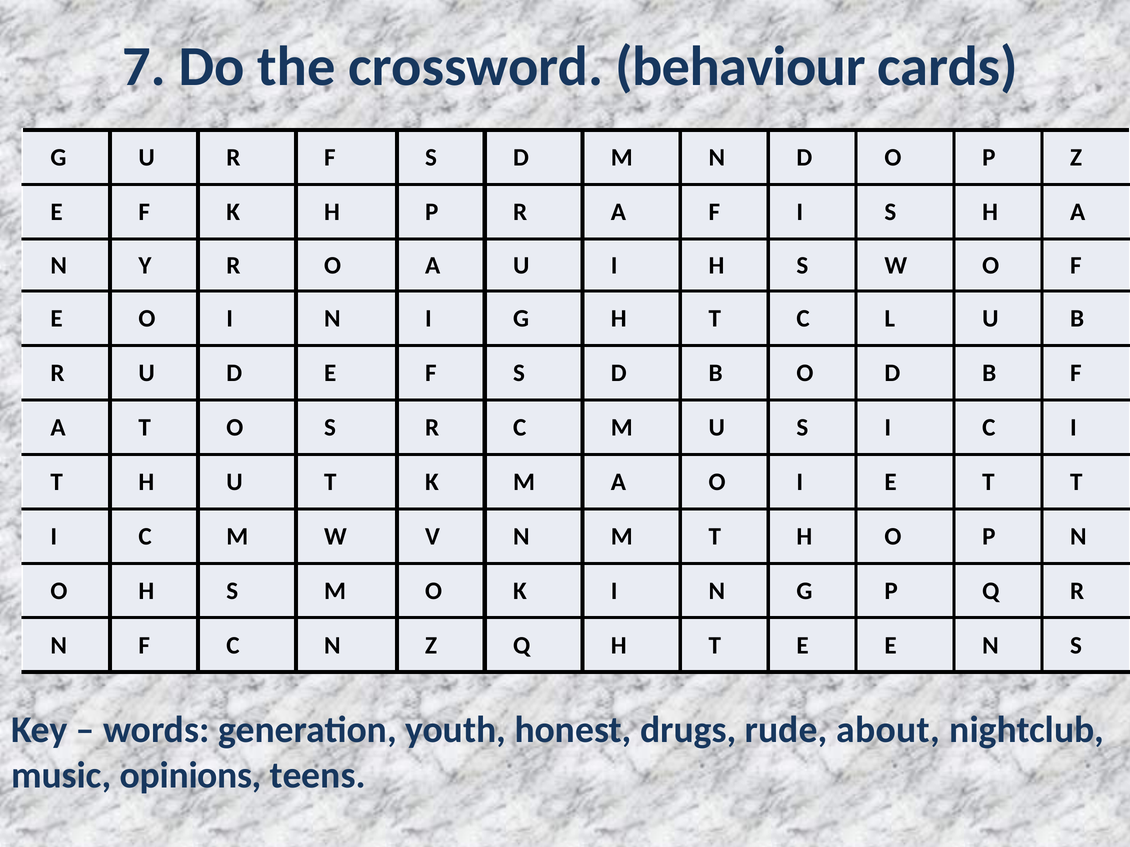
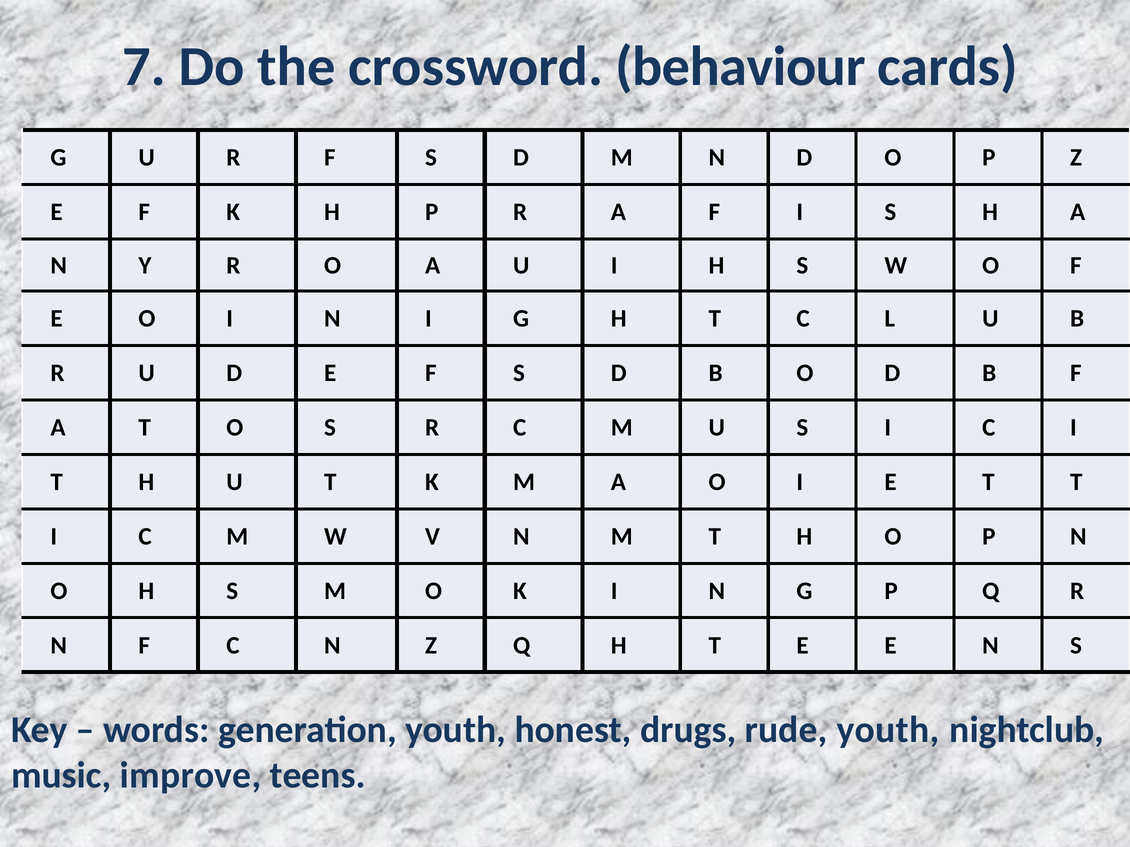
rude about: about -> youth
opinions: opinions -> improve
